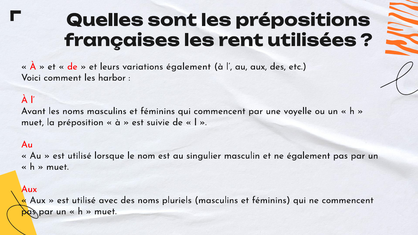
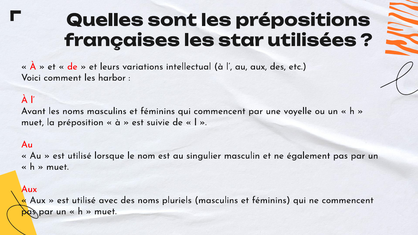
rent: rent -> star
variations également: également -> intellectual
